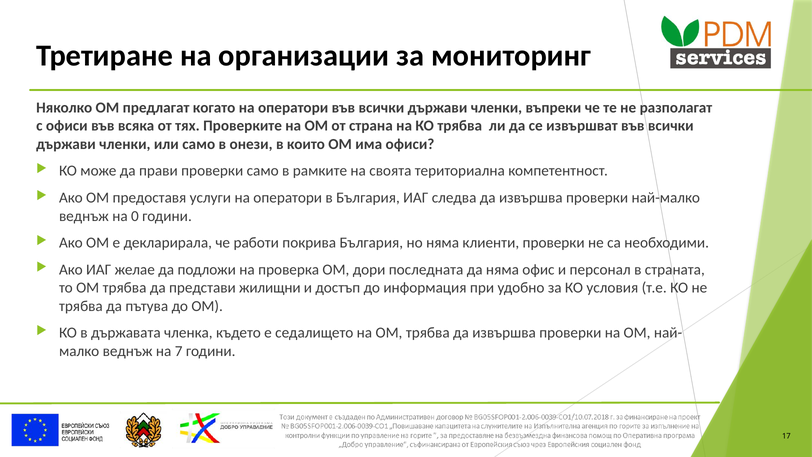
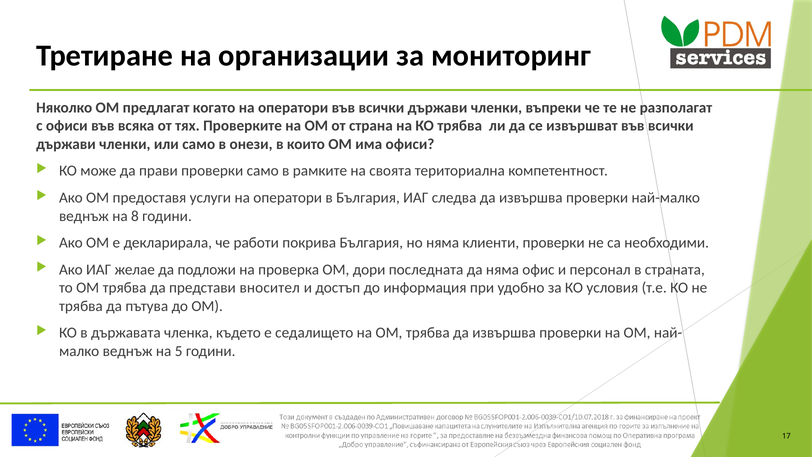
0: 0 -> 8
жилищни: жилищни -> вносител
7: 7 -> 5
